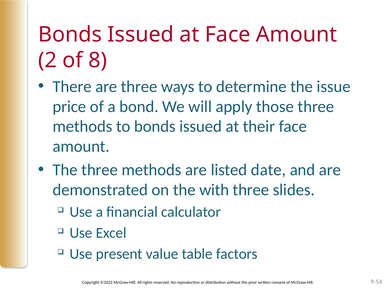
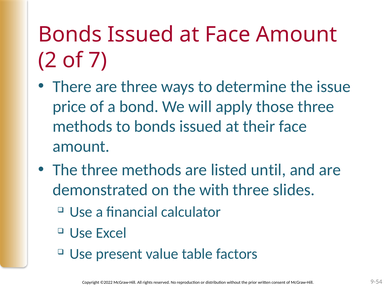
8: 8 -> 7
date: date -> until
